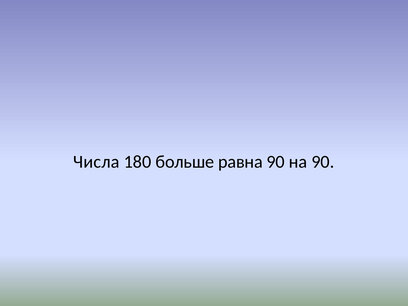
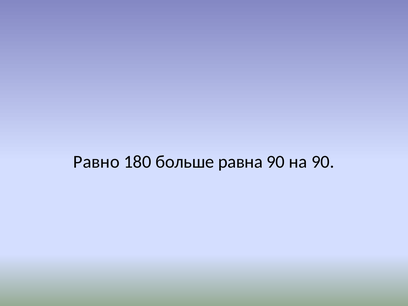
Числа: Числа -> Равно
